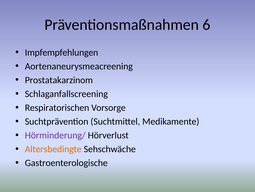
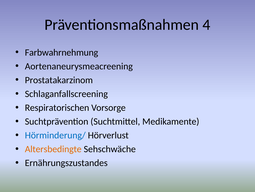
6: 6 -> 4
Impfempfehlungen: Impfempfehlungen -> Farbwahrnehmung
Hörminderung/ colour: purple -> blue
Gastroenterologische: Gastroenterologische -> Ernährungszustandes
